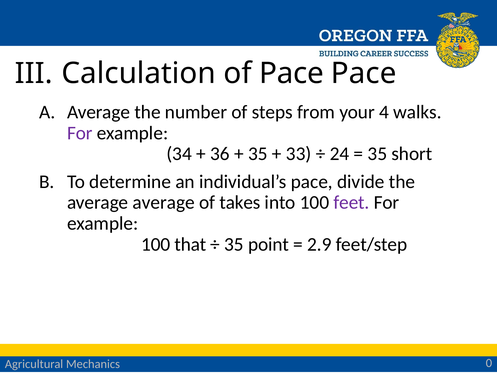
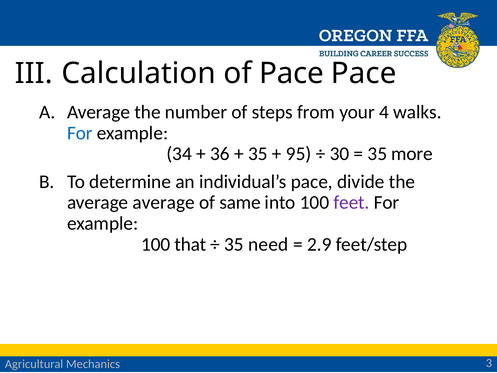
For at (80, 133) colour: purple -> blue
33: 33 -> 95
24: 24 -> 30
short: short -> more
takes: takes -> same
point: point -> need
0: 0 -> 3
